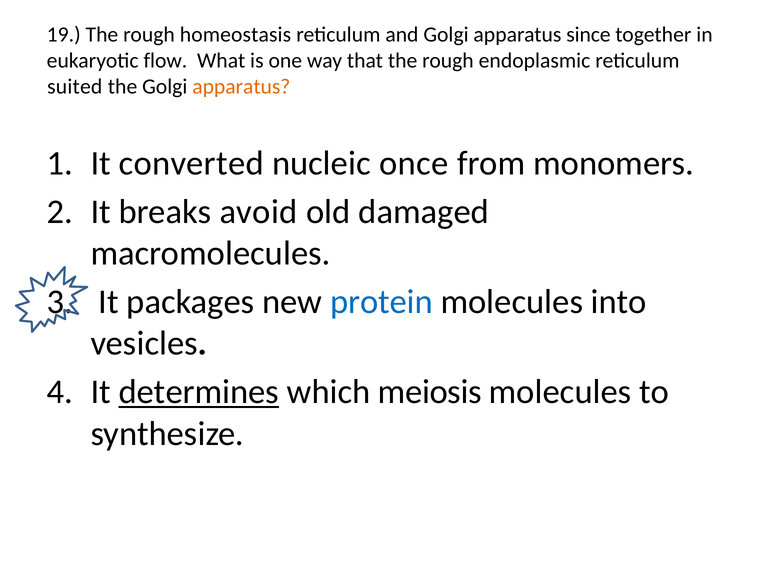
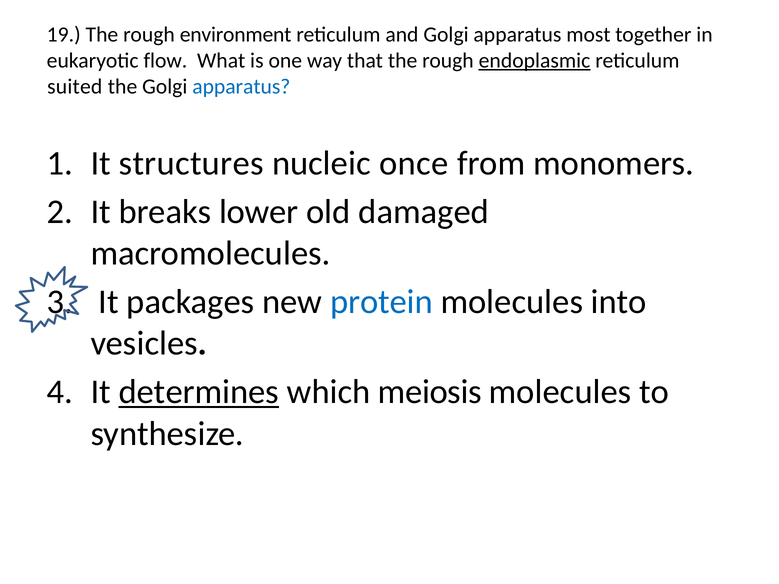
homeostasis: homeostasis -> environment
since: since -> most
endoplasmic underline: none -> present
apparatus at (241, 87) colour: orange -> blue
converted: converted -> structures
avoid: avoid -> lower
